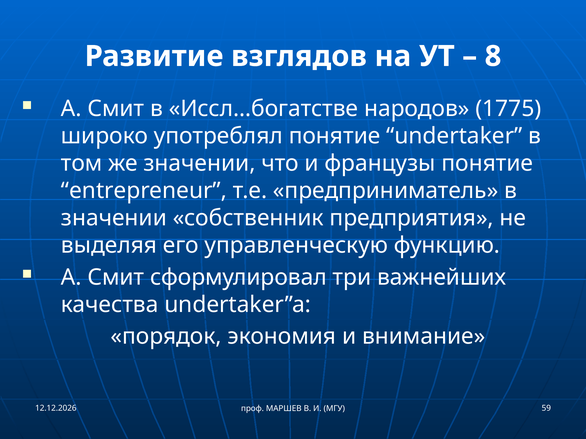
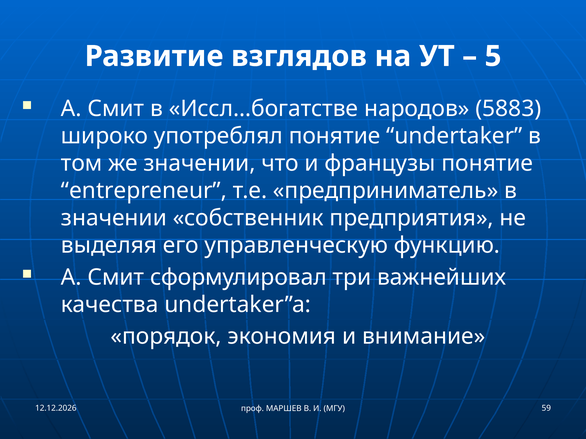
8: 8 -> 5
1775: 1775 -> 5883
